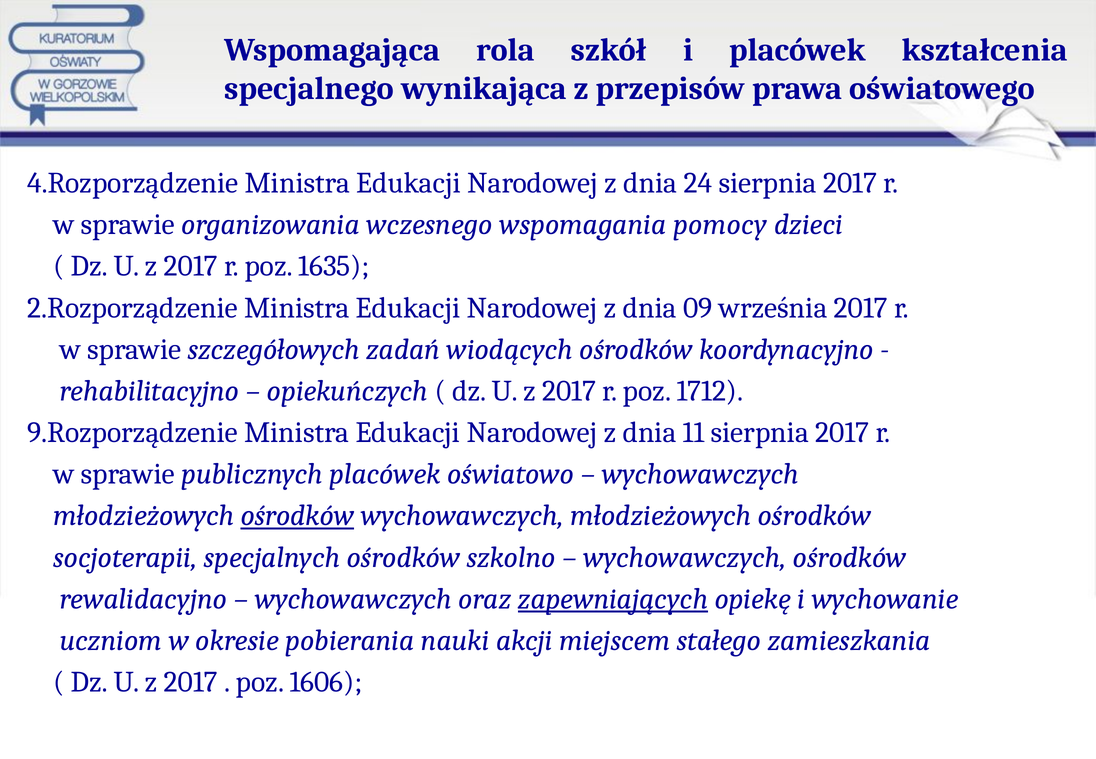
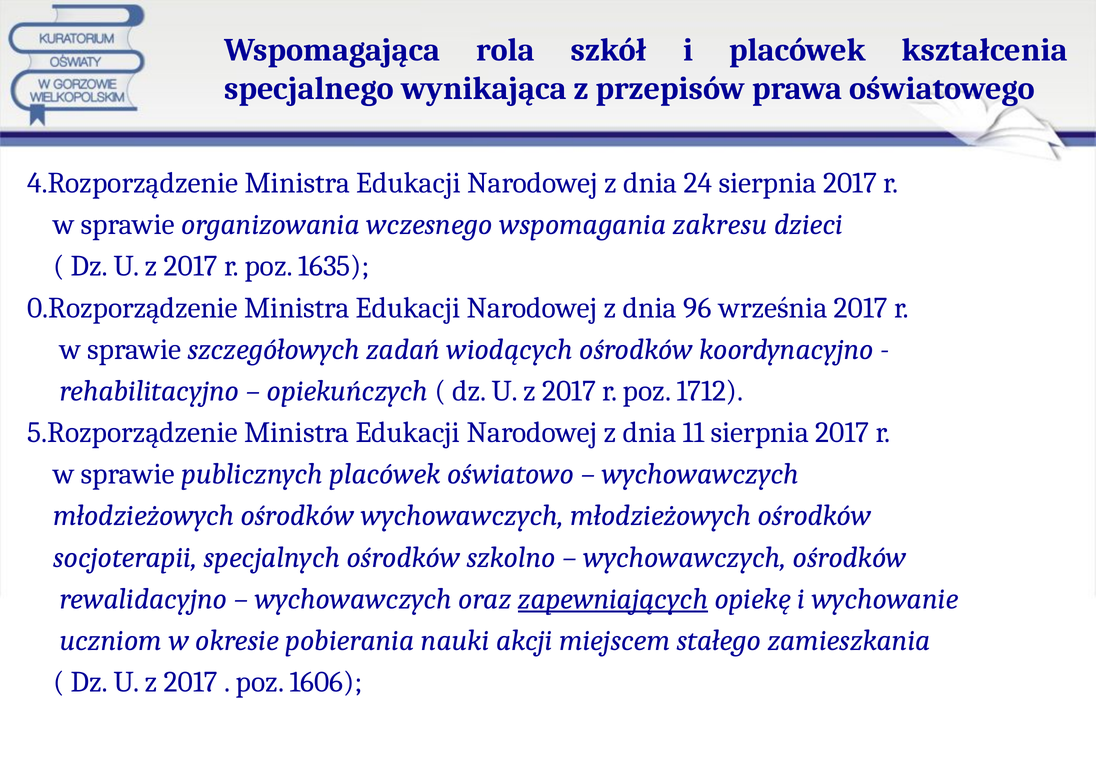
pomocy: pomocy -> zakresu
2.Rozporządzenie: 2.Rozporządzenie -> 0.Rozporządzenie
09: 09 -> 96
9.Rozporządzenie: 9.Rozporządzenie -> 5.Rozporządzenie
ośrodków at (297, 516) underline: present -> none
